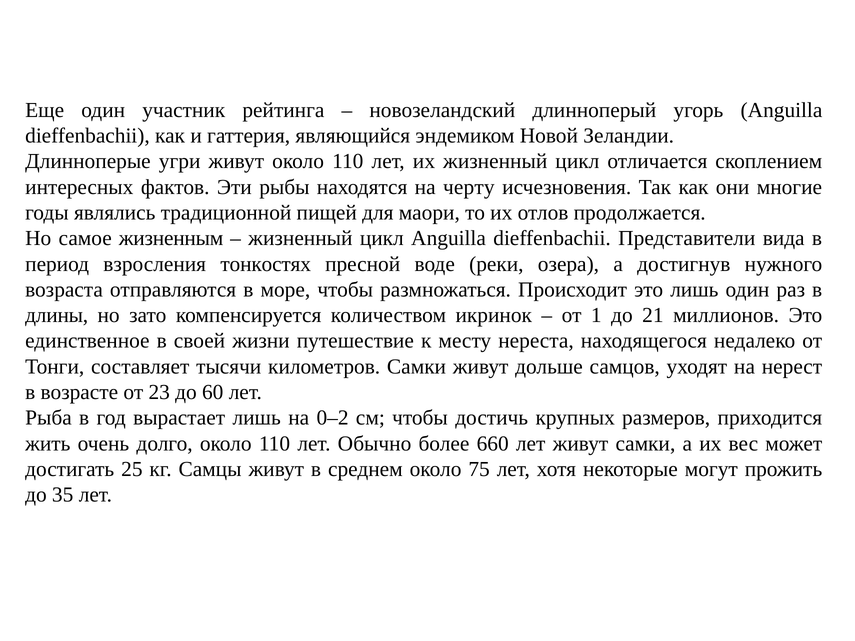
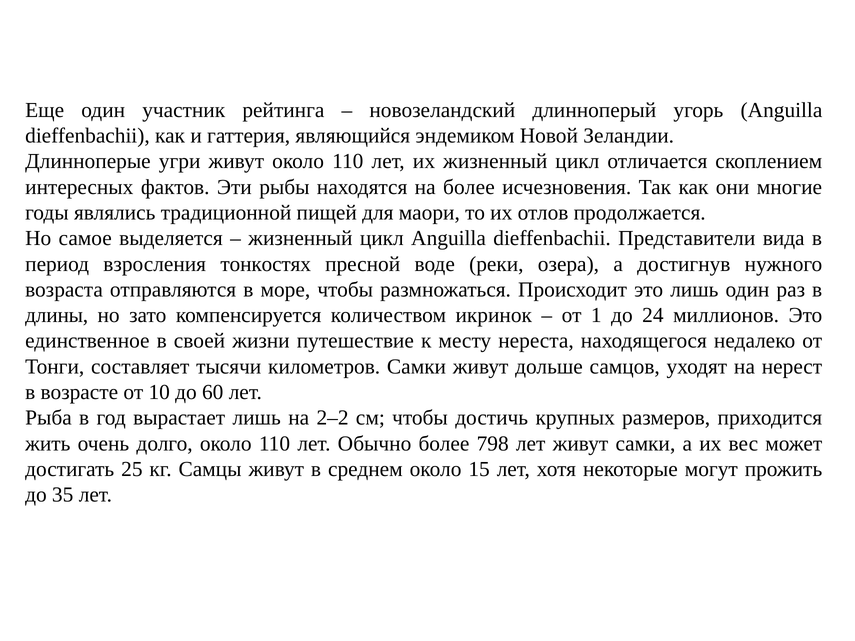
на черту: черту -> более
жизненным: жизненным -> выделяется
21: 21 -> 24
23: 23 -> 10
0–2: 0–2 -> 2–2
660: 660 -> 798
75: 75 -> 15
